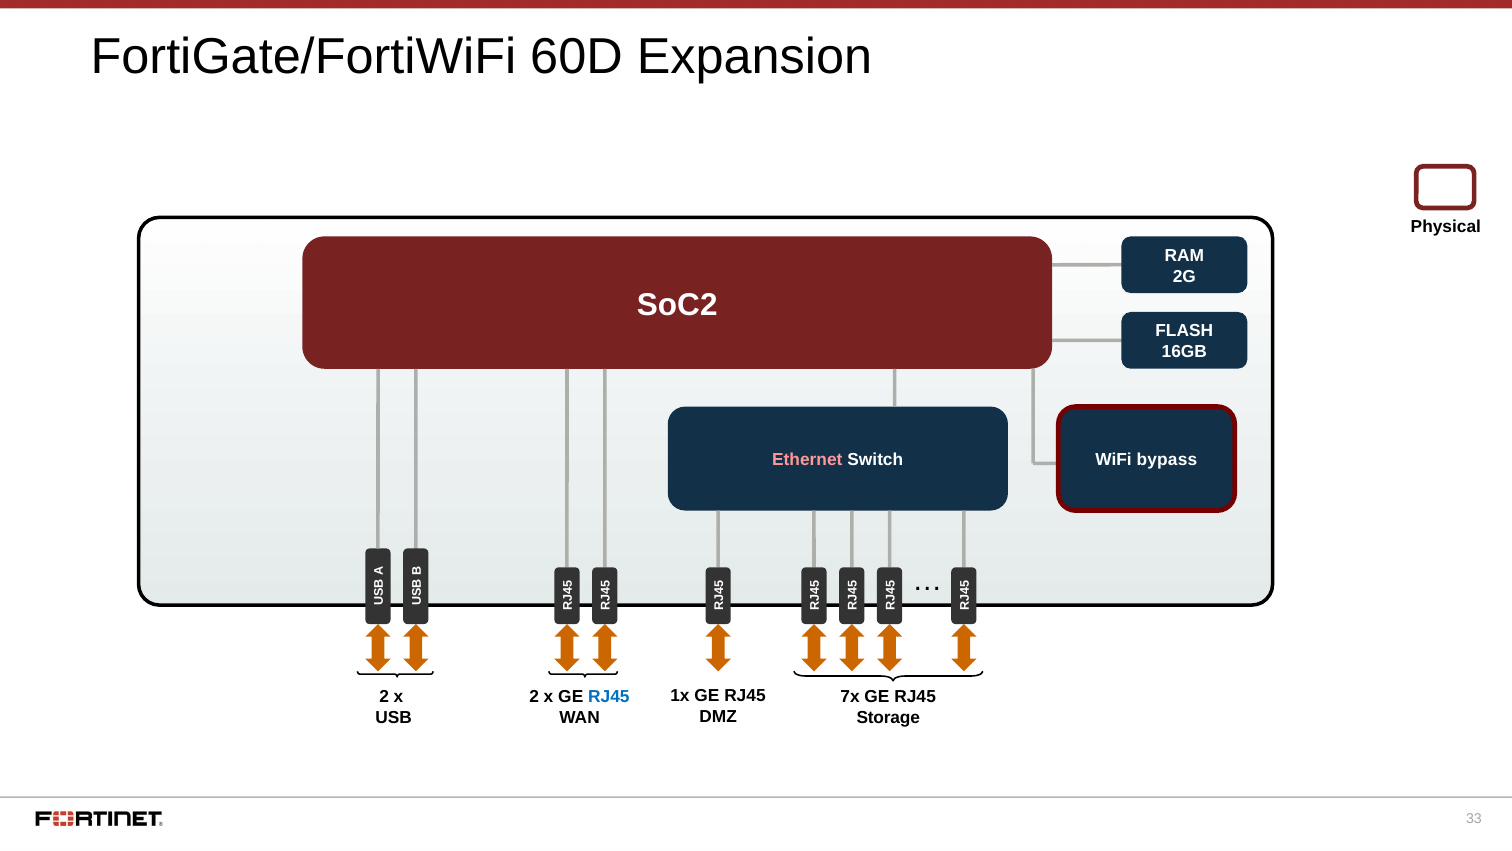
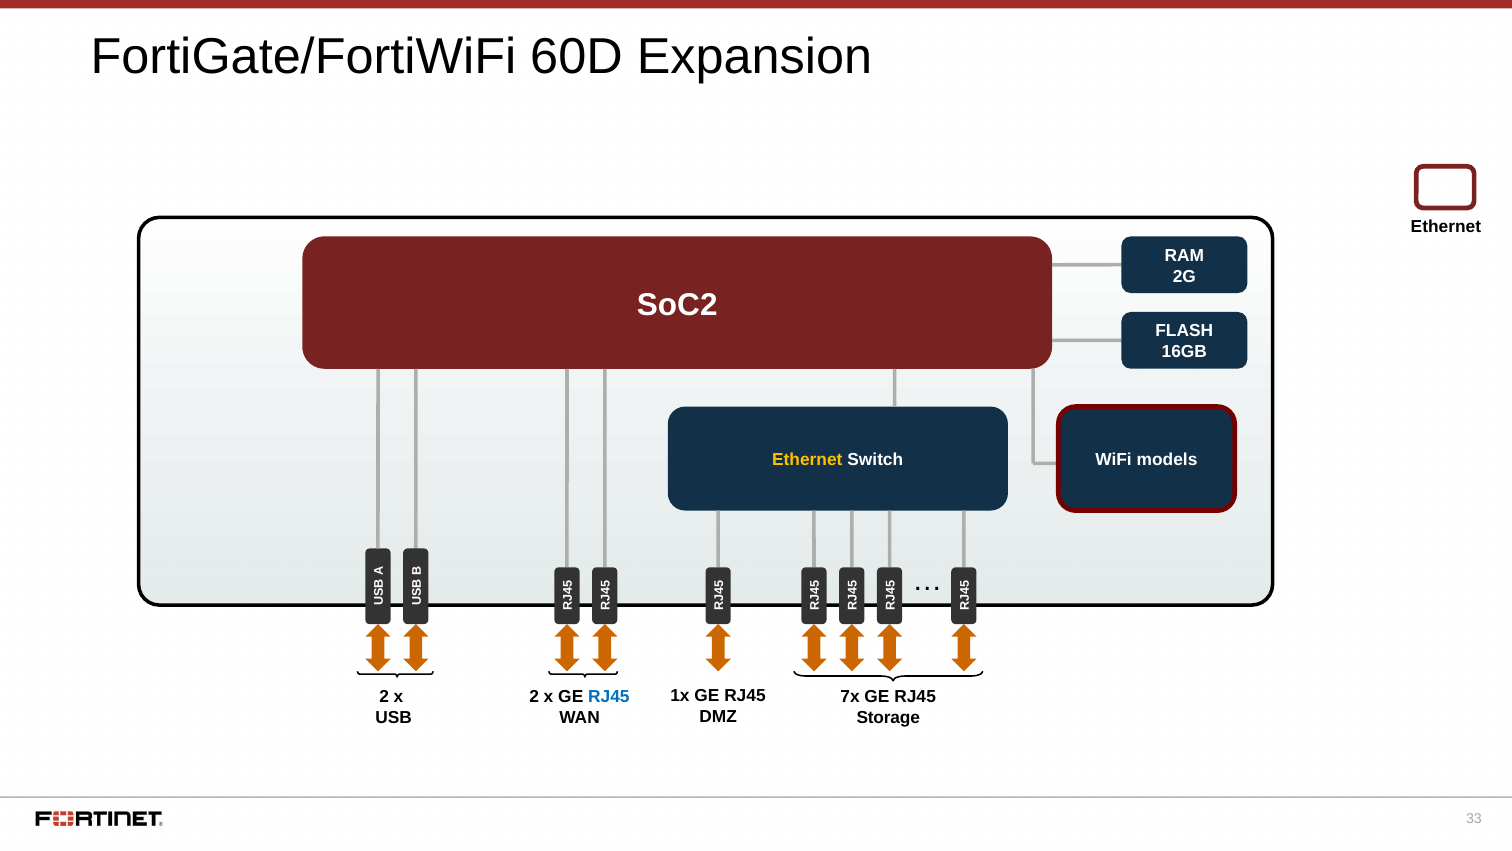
Physical at (1446, 227): Physical -> Ethernet
Ethernet at (807, 460) colour: pink -> yellow
bypass: bypass -> models
